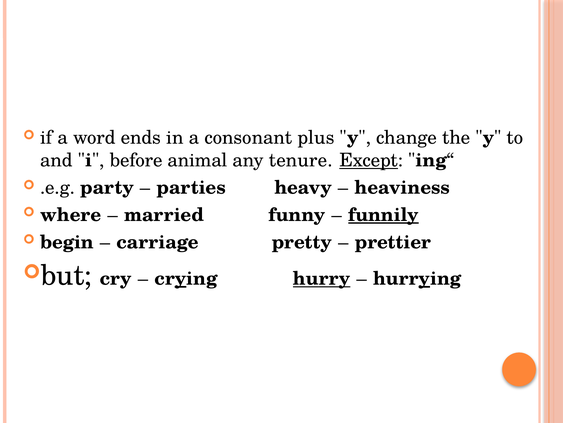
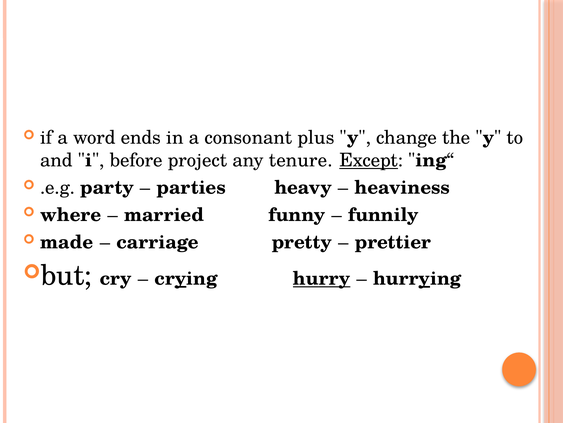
animal: animal -> project
funnily underline: present -> none
begin: begin -> made
